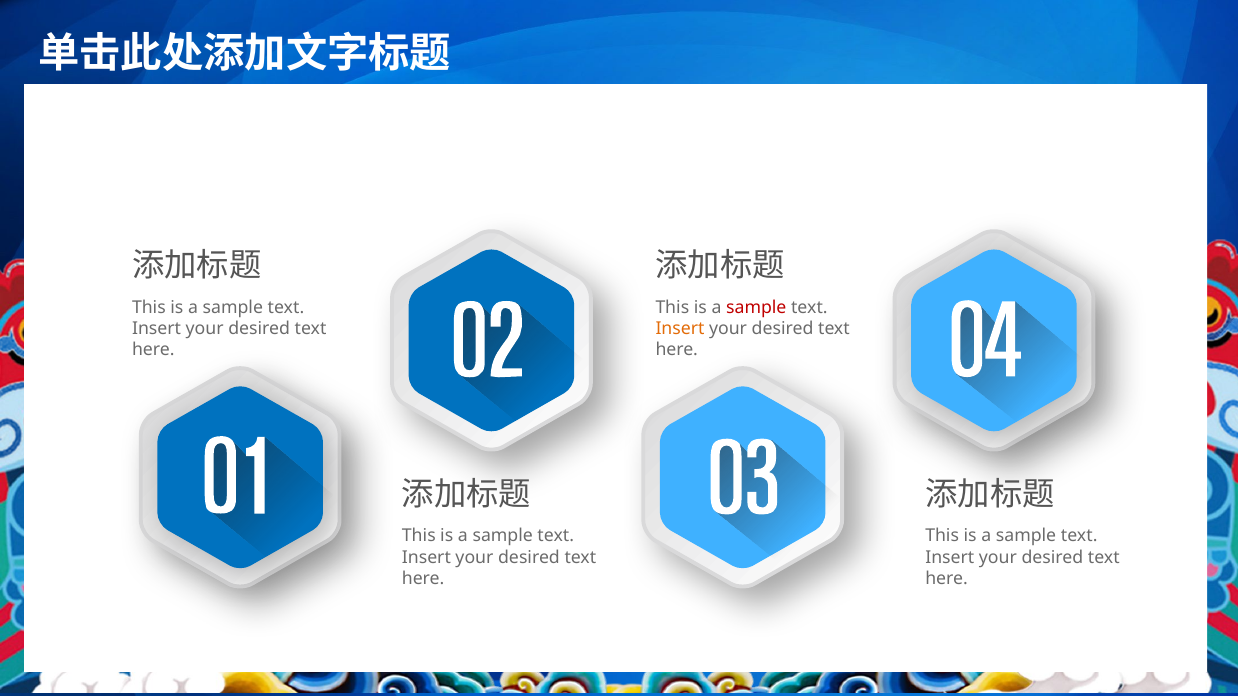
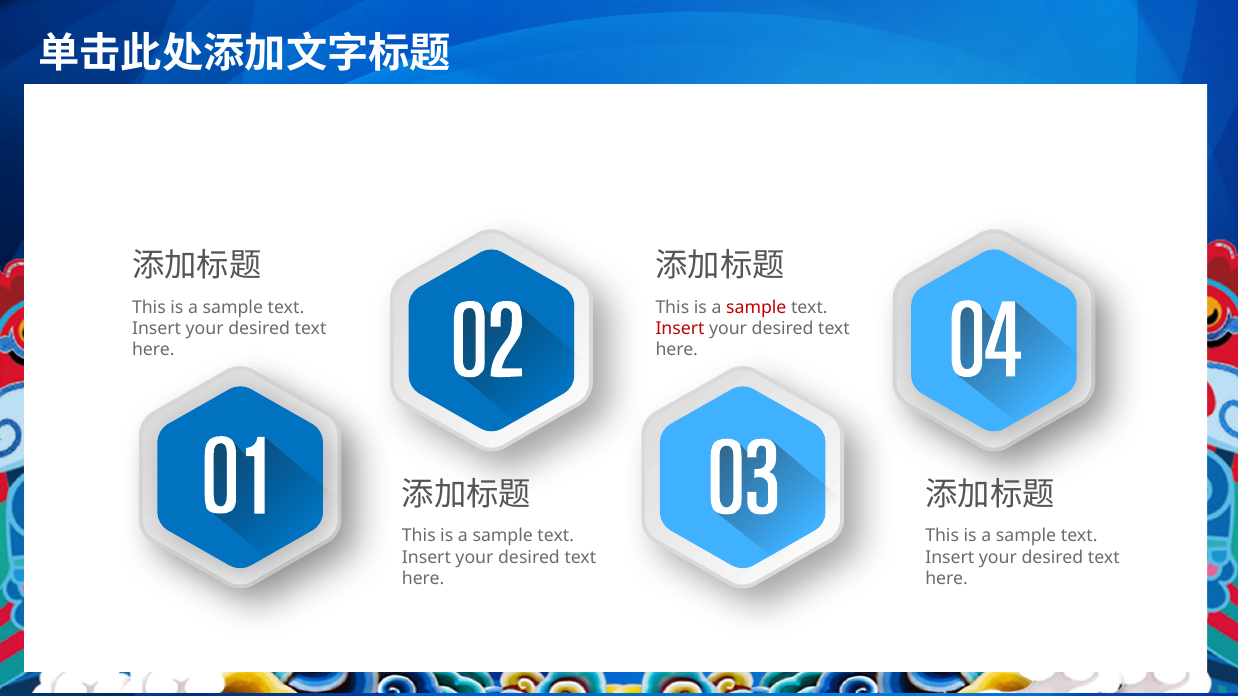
Insert at (680, 329) colour: orange -> red
